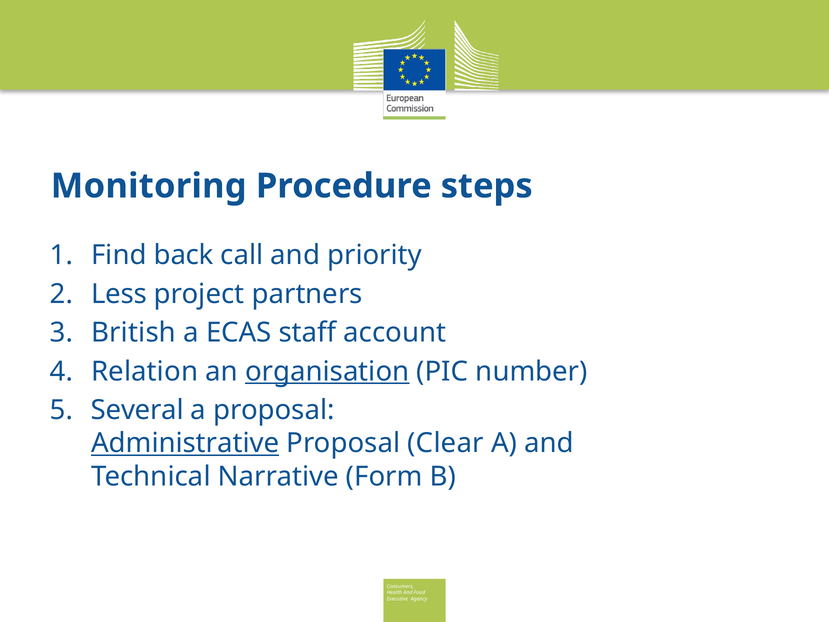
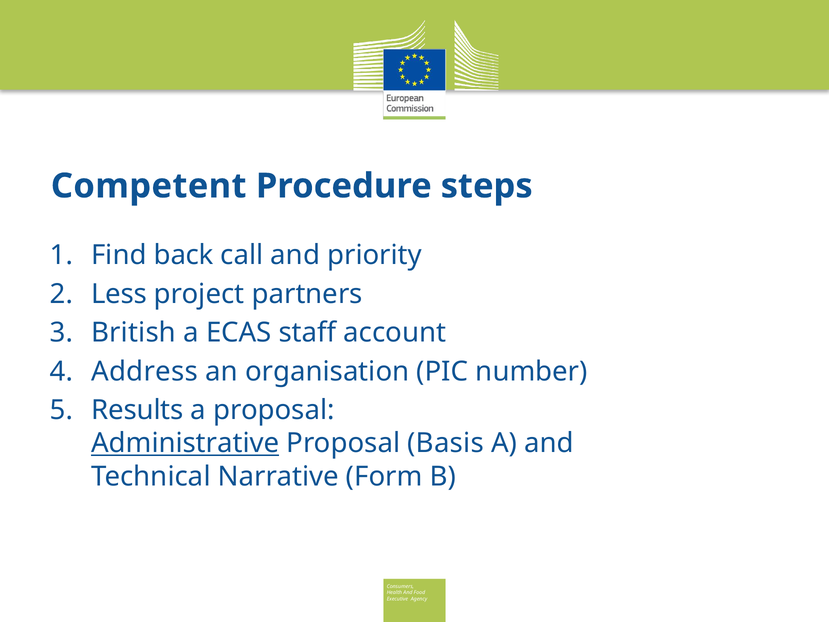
Monitoring: Monitoring -> Competent
Relation: Relation -> Address
organisation underline: present -> none
Several: Several -> Results
Clear: Clear -> Basis
